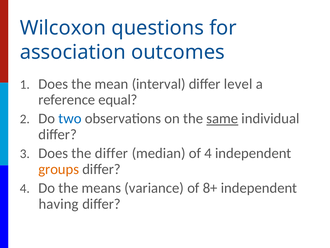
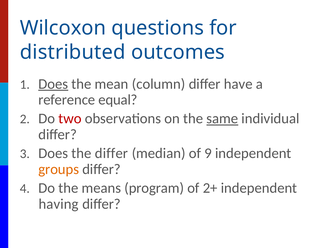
association: association -> distributed
Does at (53, 84) underline: none -> present
interval: interval -> column
level: level -> have
two colour: blue -> red
of 4: 4 -> 9
variance: variance -> program
8+: 8+ -> 2+
